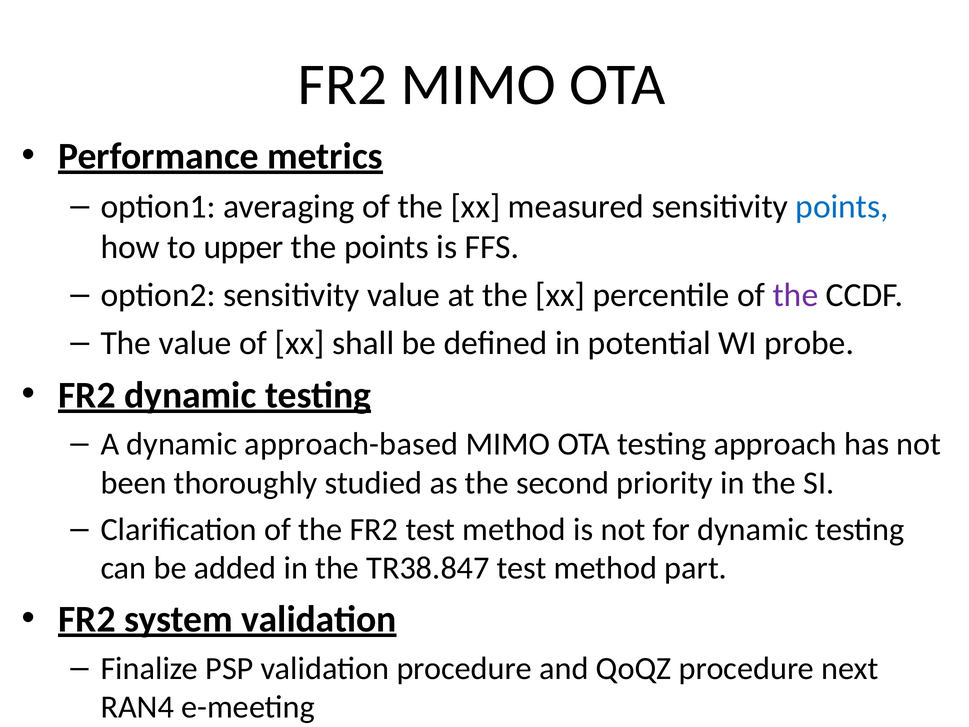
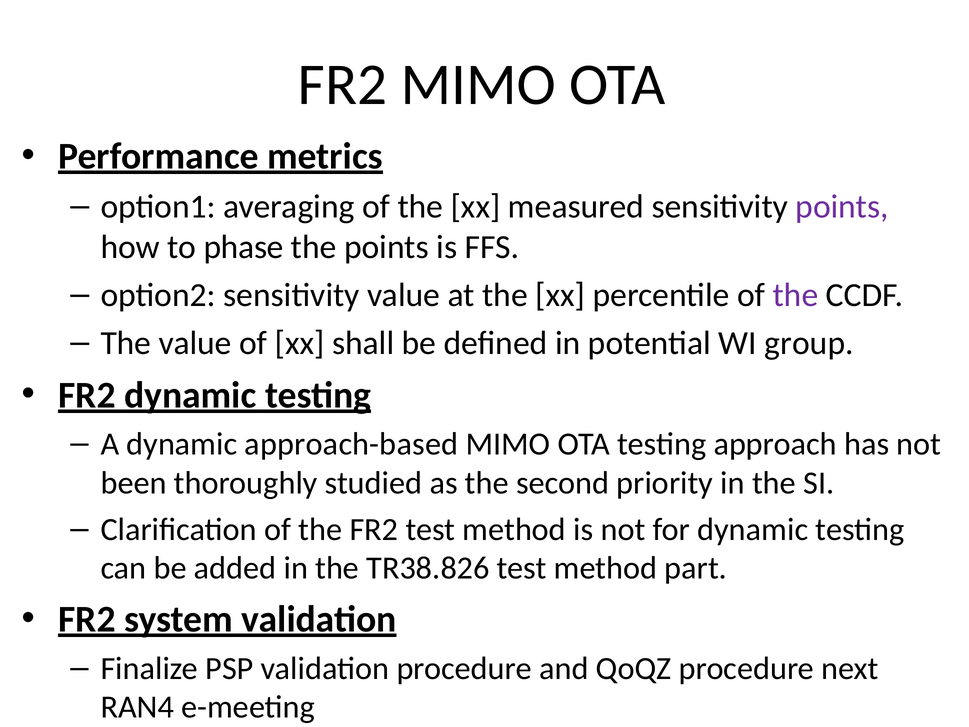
points at (842, 207) colour: blue -> purple
upper: upper -> phase
probe: probe -> group
TR38.847: TR38.847 -> TR38.826
